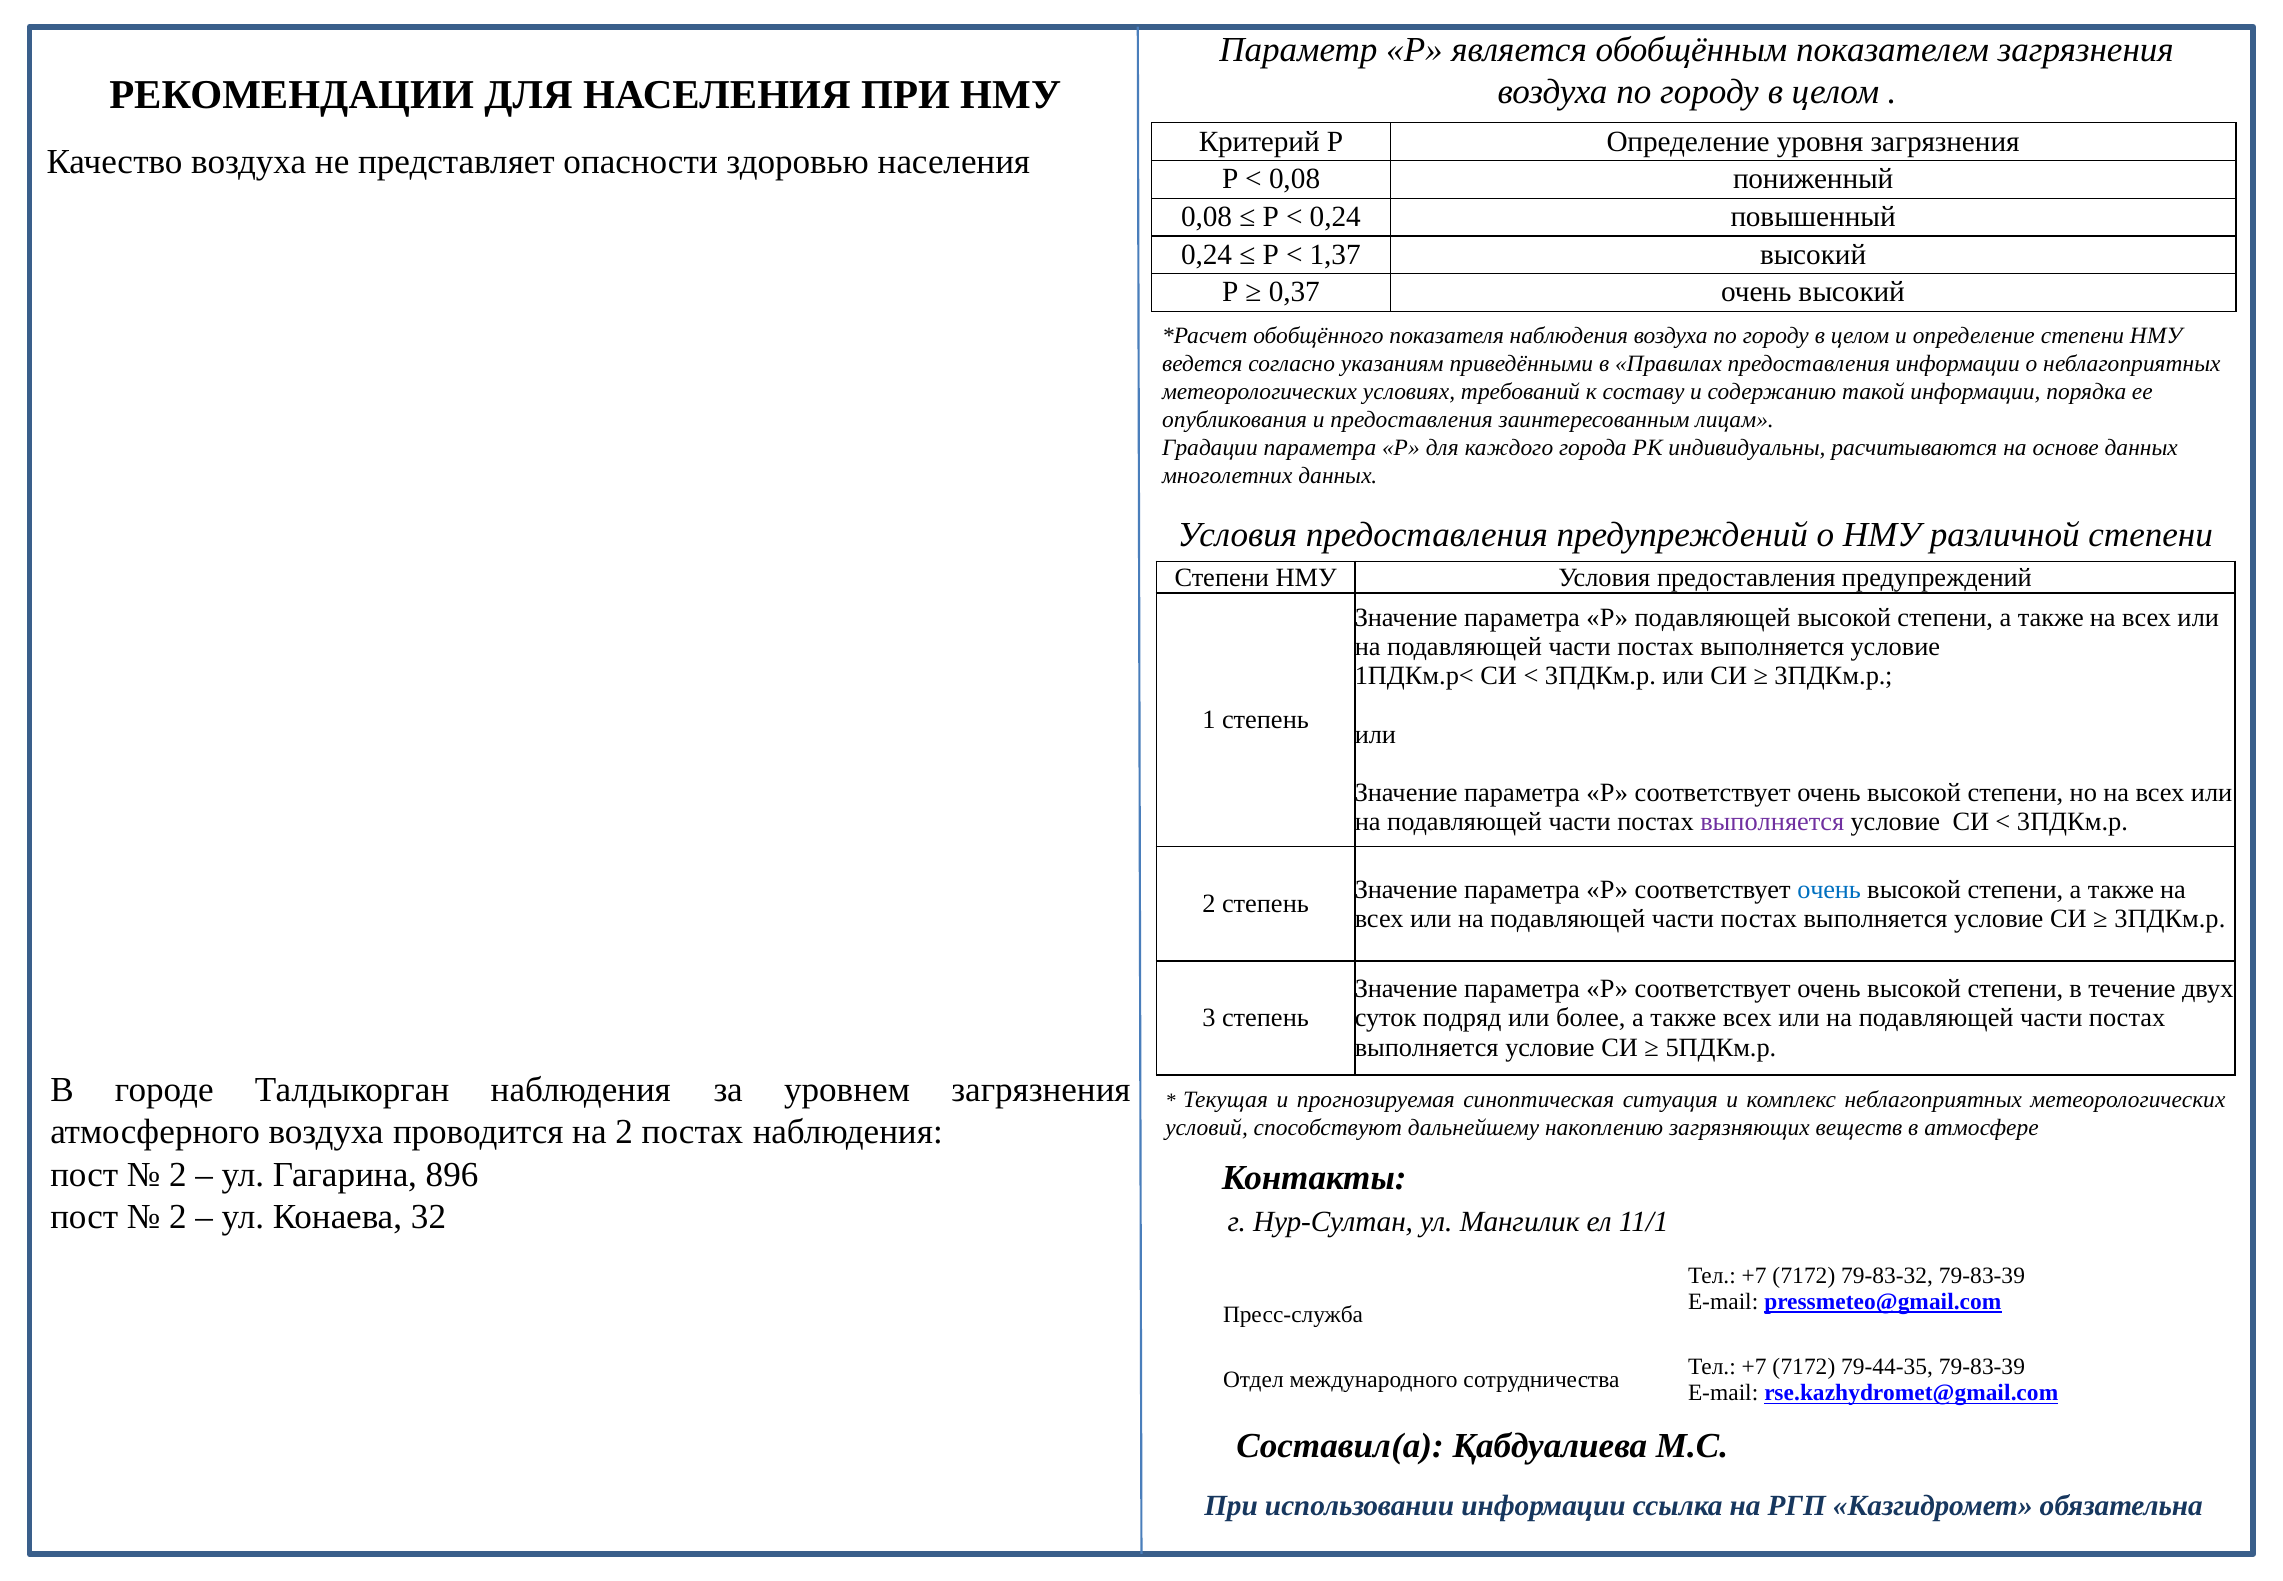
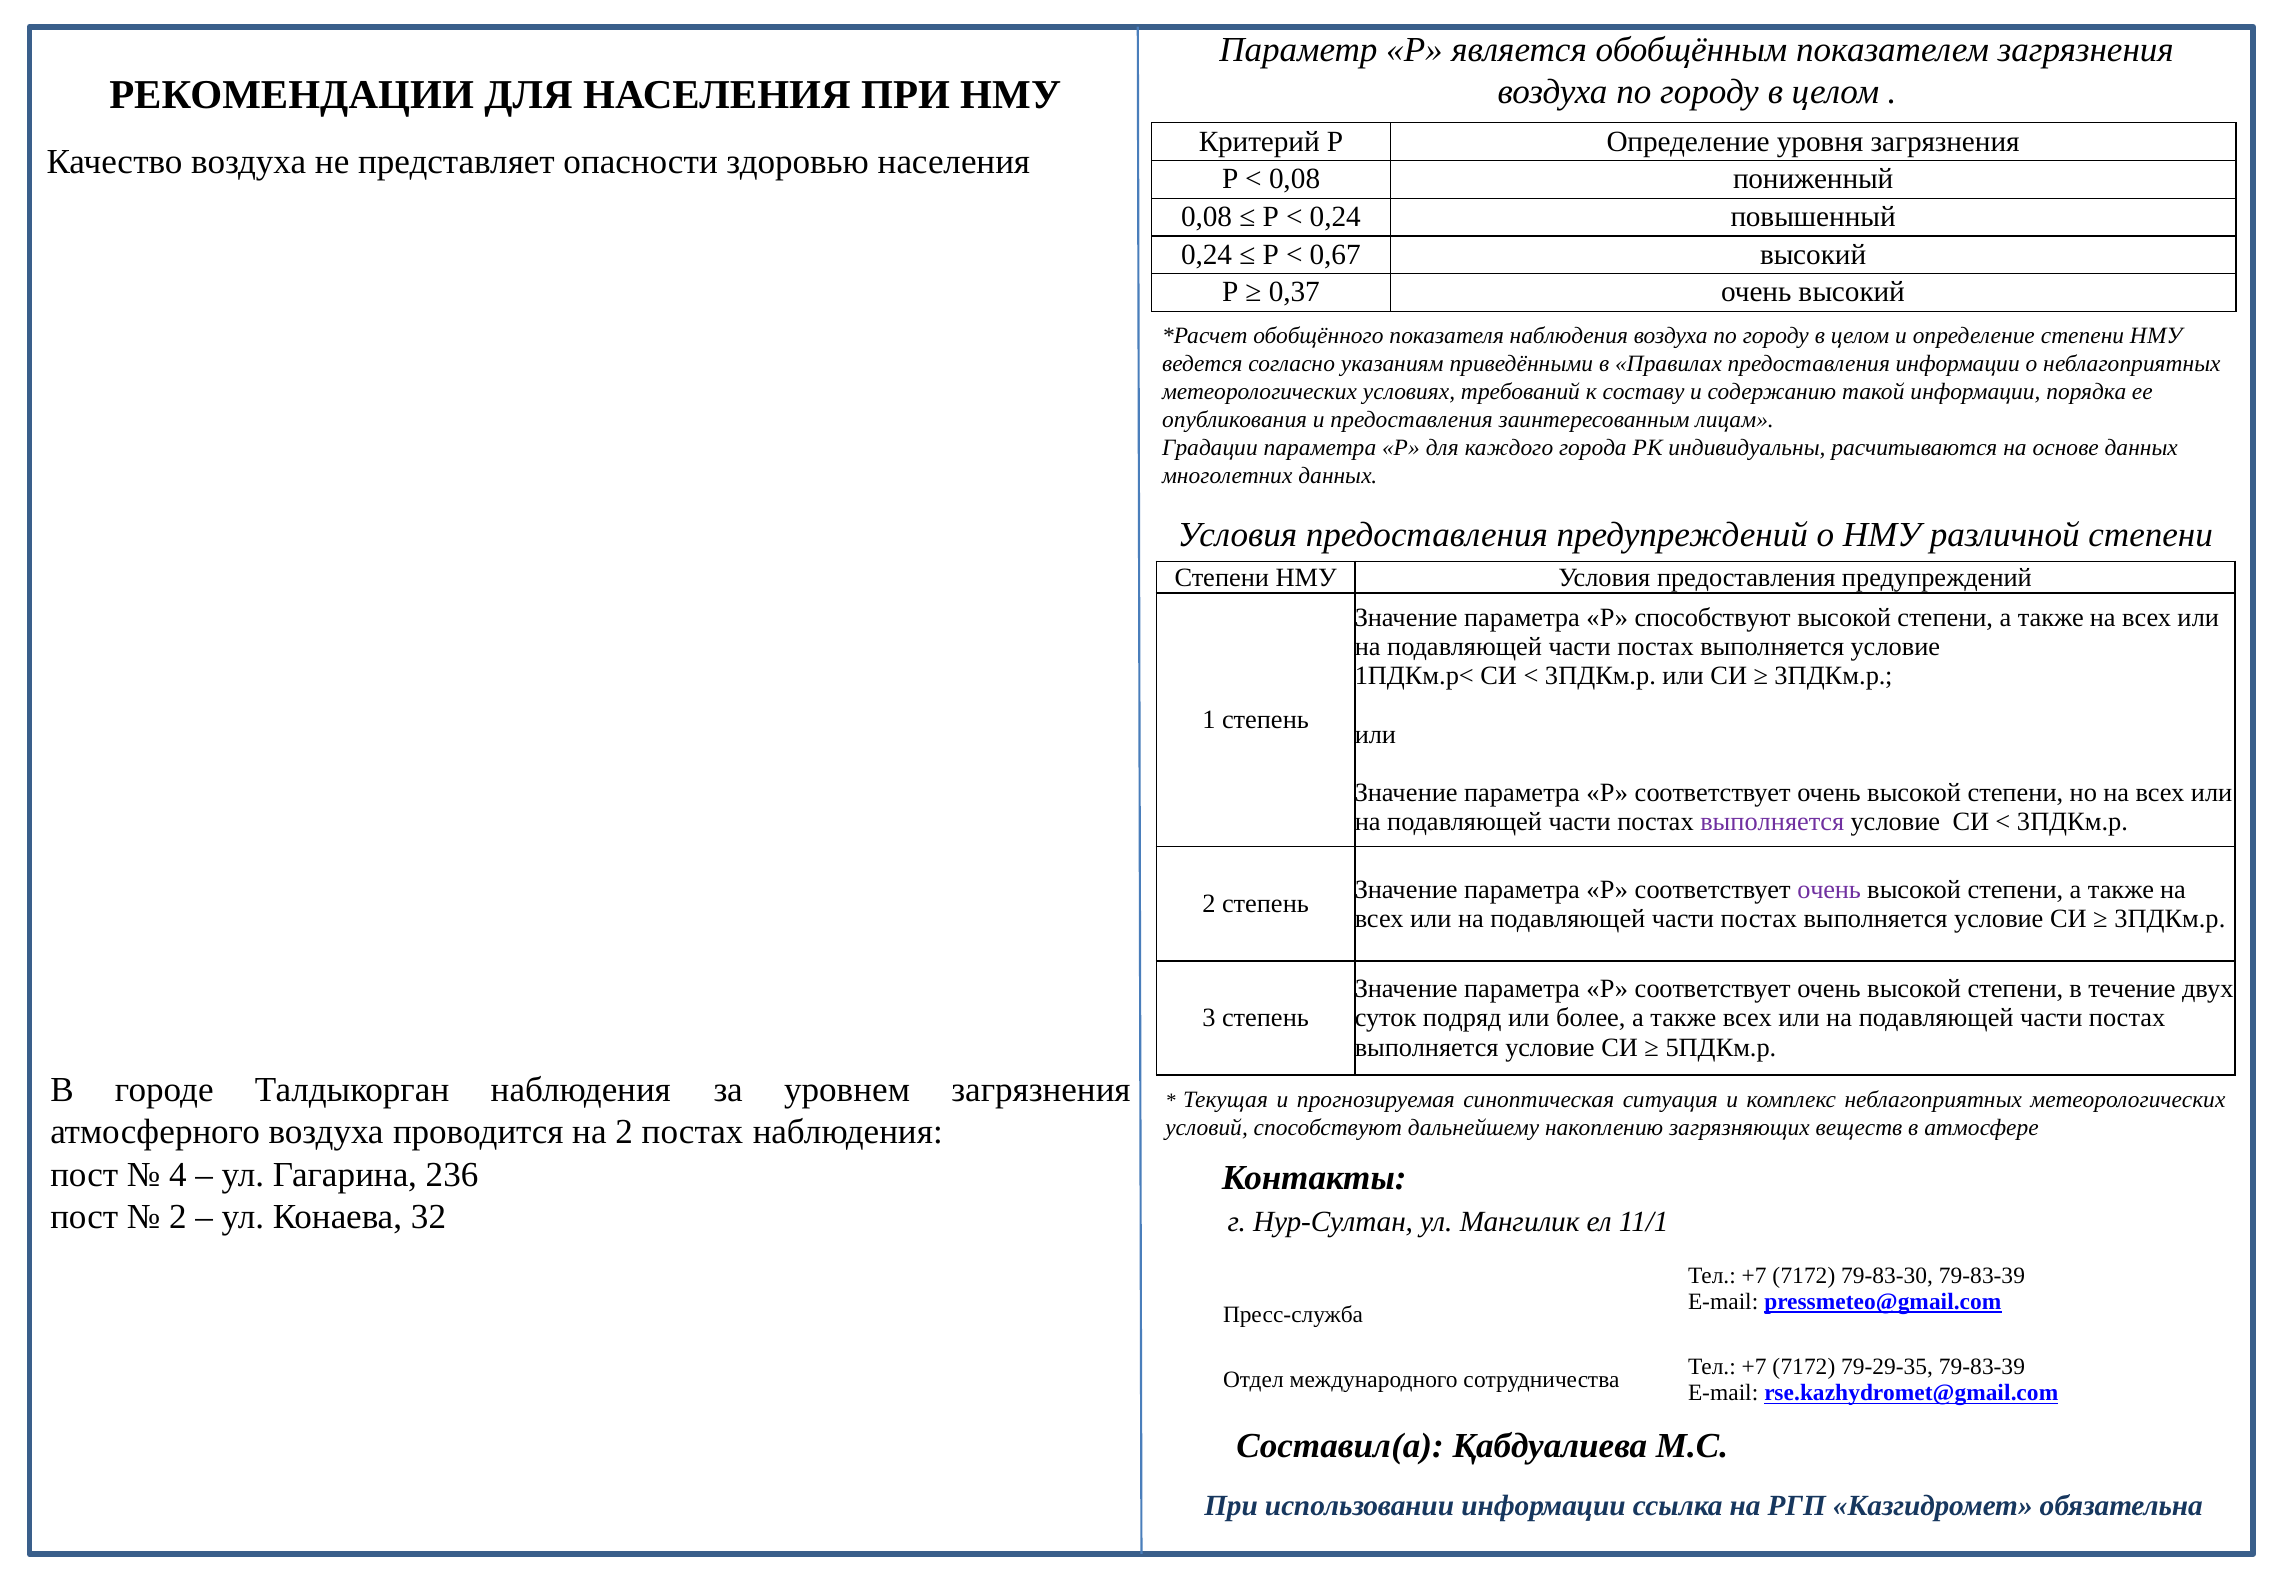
1,37: 1,37 -> 0,67
Р подавляющей: подавляющей -> способствуют
очень at (1829, 889) colour: blue -> purple
2 at (178, 1174): 2 -> 4
896: 896 -> 236
79-83-32: 79-83-32 -> 79-83-30
79-44-35: 79-44-35 -> 79-29-35
